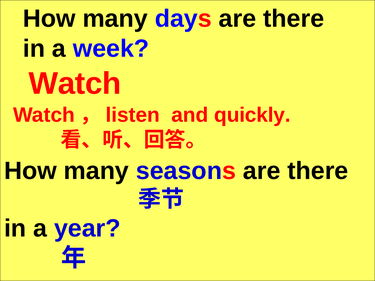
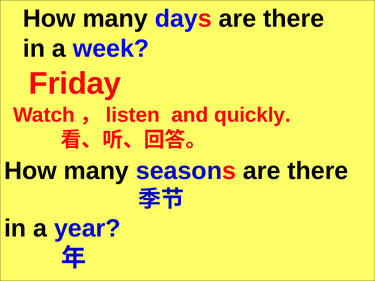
Watch at (75, 84): Watch -> Friday
